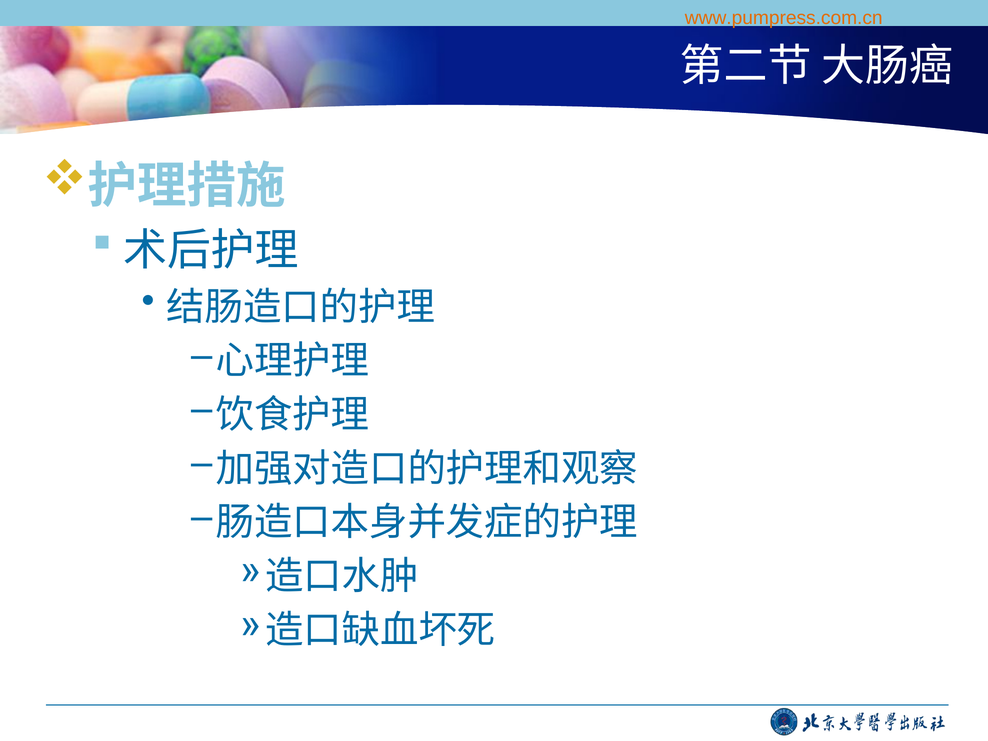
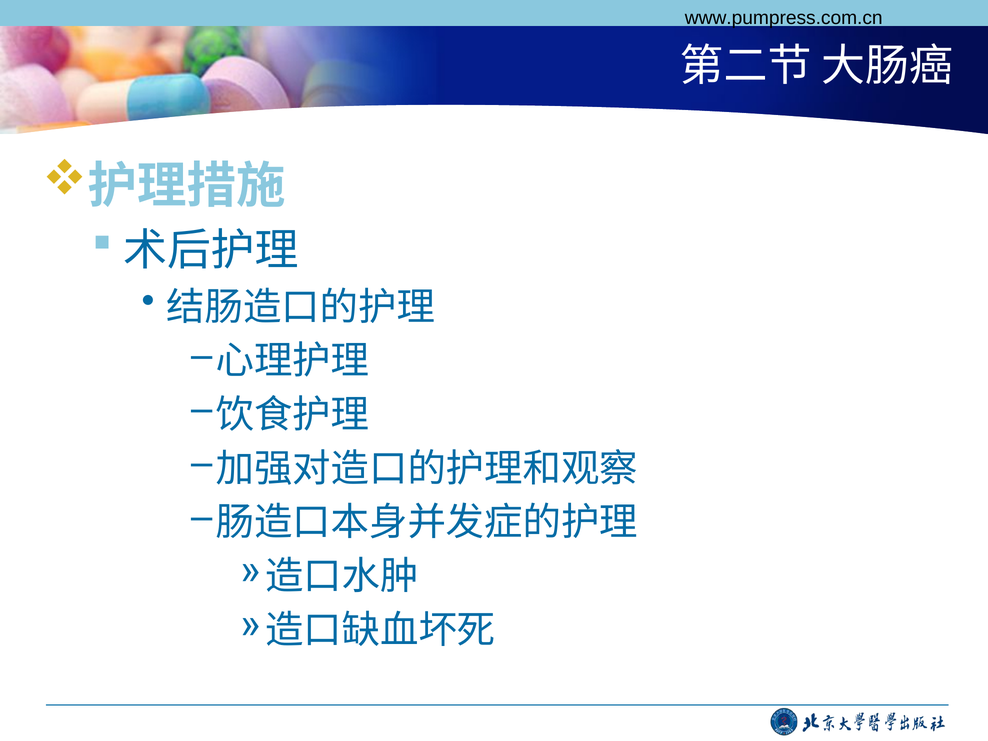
www.pumpress.com.cn colour: orange -> black
